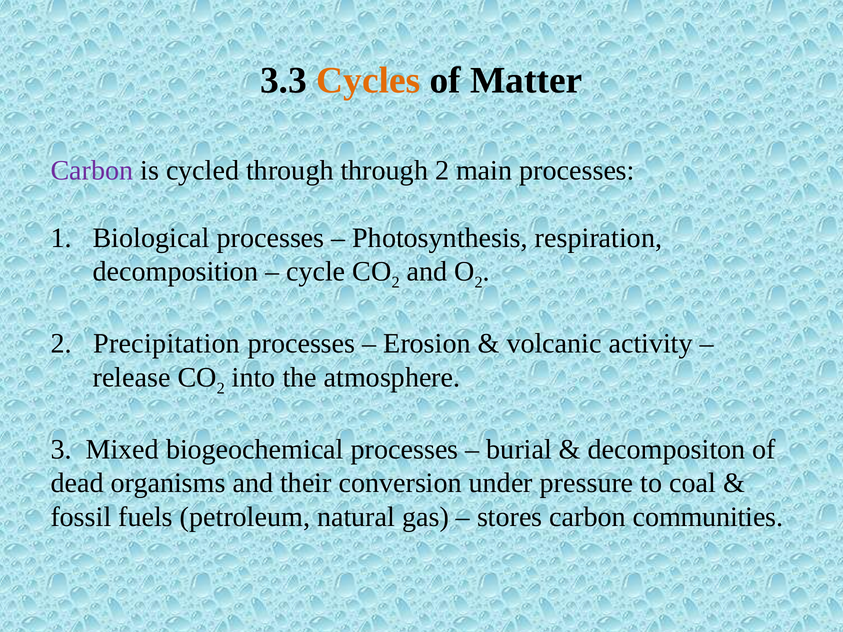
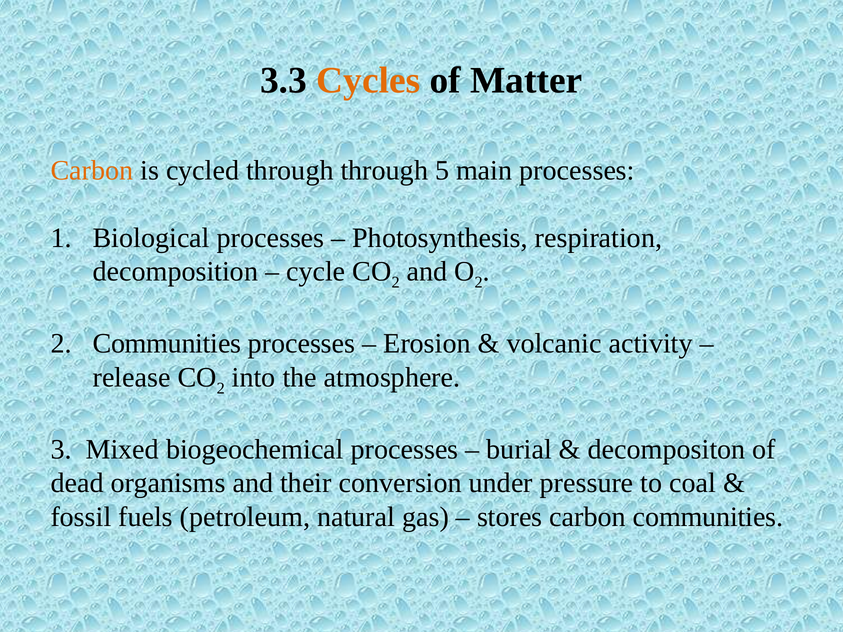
Carbon at (92, 171) colour: purple -> orange
through 2: 2 -> 5
Precipitation at (167, 344): Precipitation -> Communities
